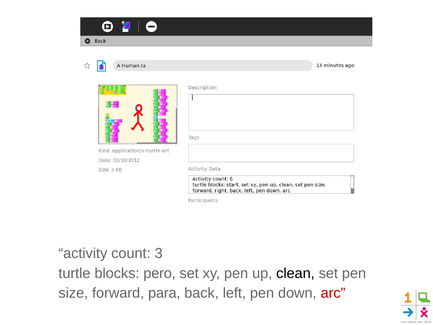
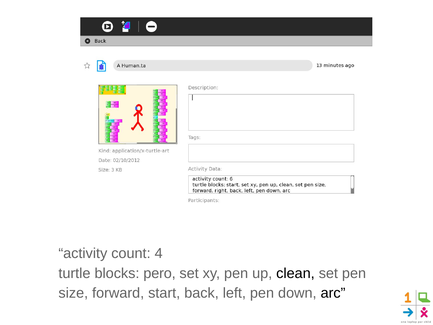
3: 3 -> 4
para: para -> start
arc colour: red -> black
